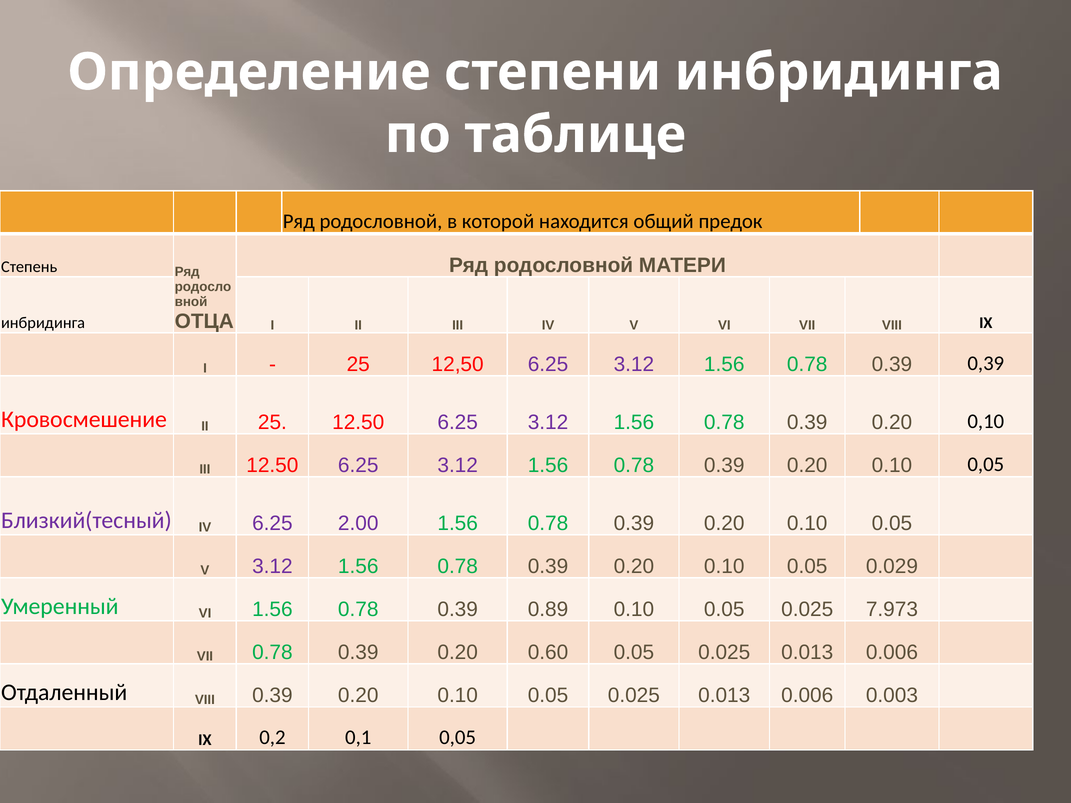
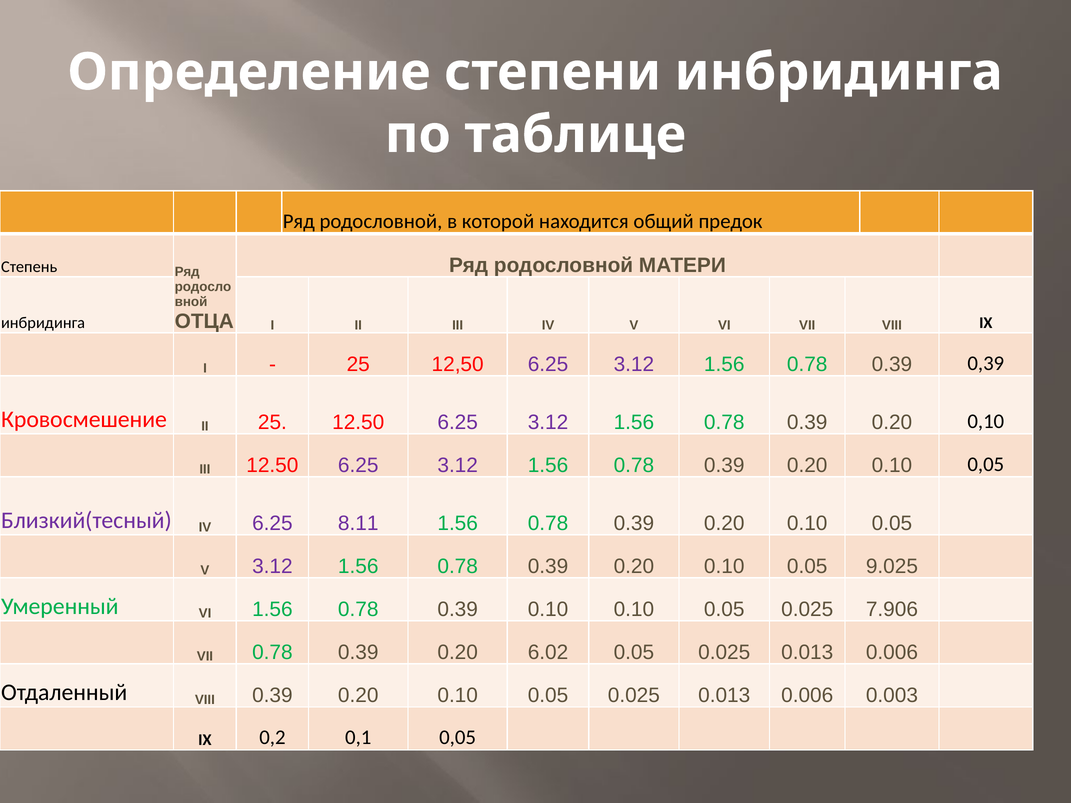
2.00: 2.00 -> 8.11
0.029: 0.029 -> 9.025
0.39 0.89: 0.89 -> 0.10
7.973: 7.973 -> 7.906
0.60: 0.60 -> 6.02
